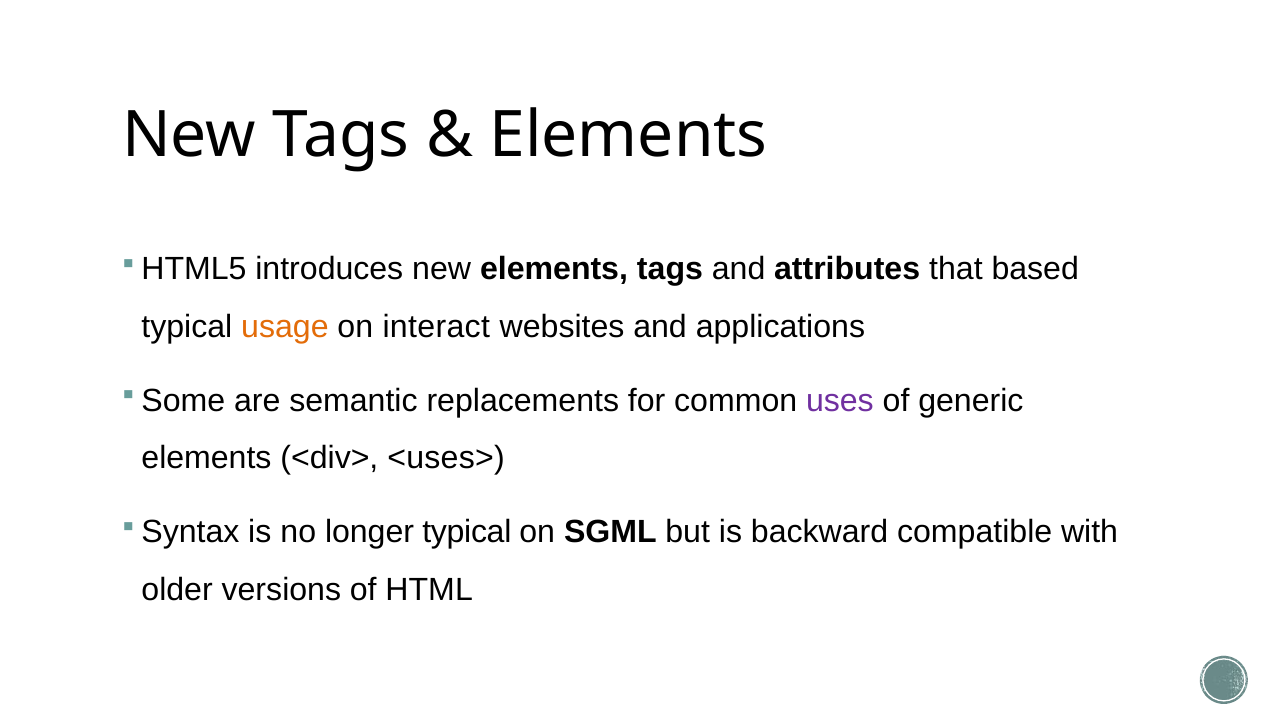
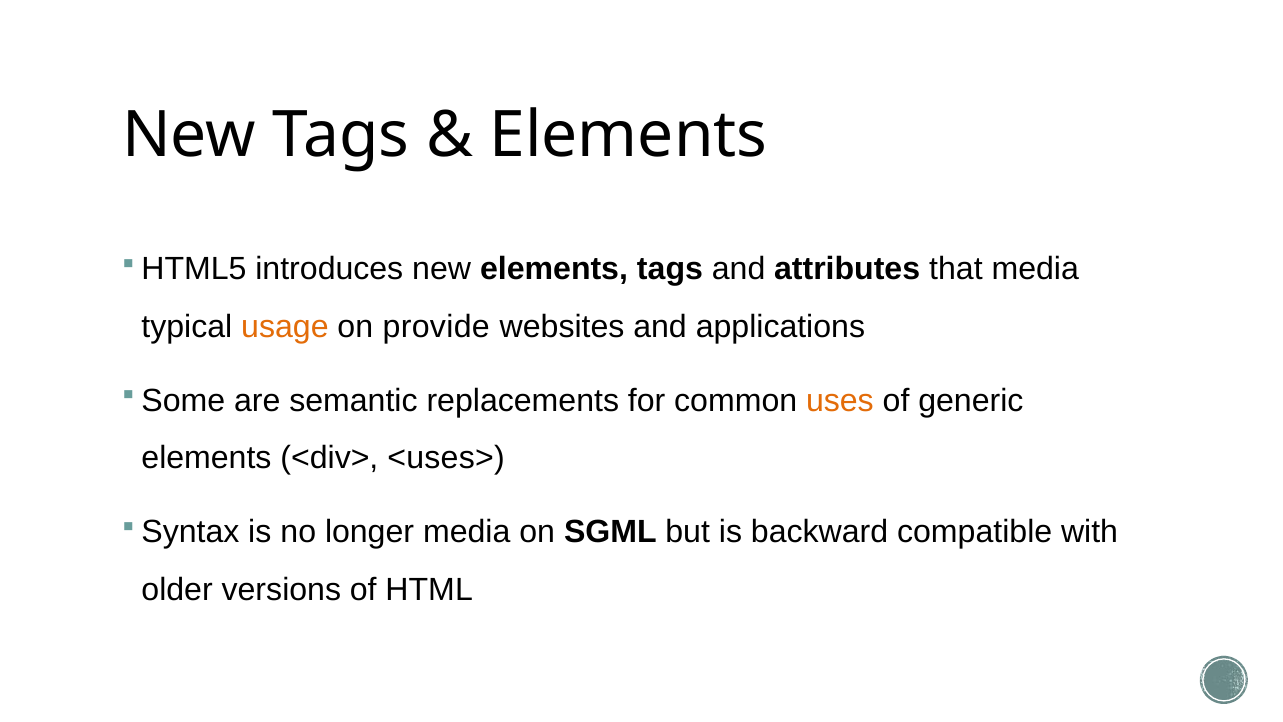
that based: based -> media
interact: interact -> provide
uses colour: purple -> orange
longer typical: typical -> media
